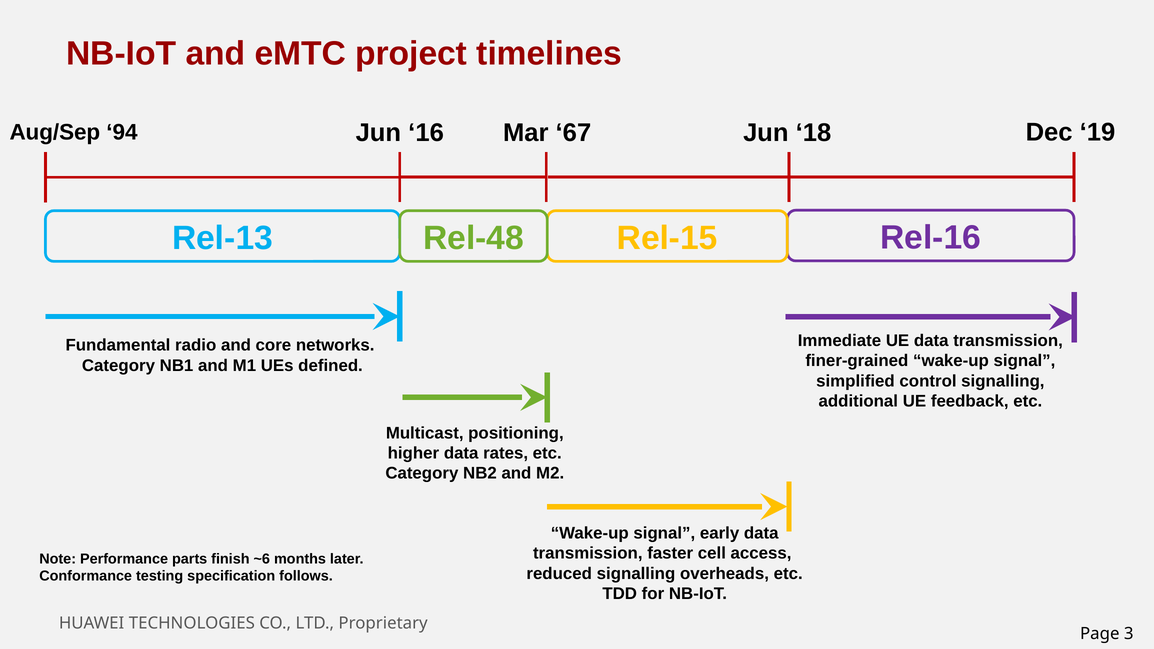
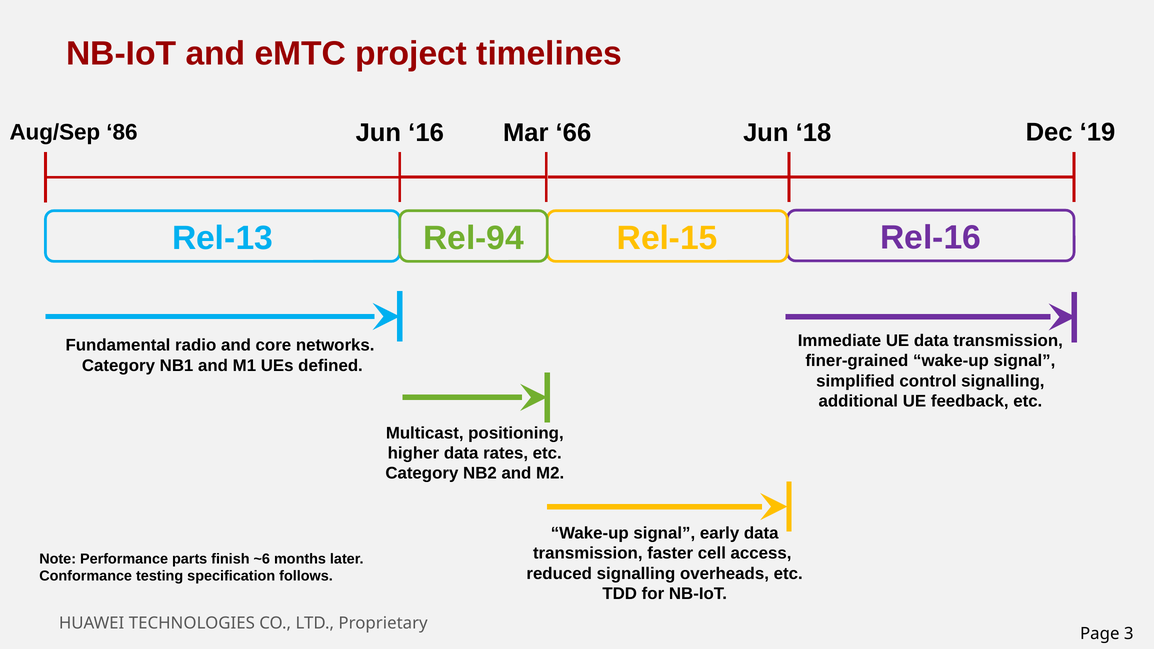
94: 94 -> 86
67: 67 -> 66
Rel-48: Rel-48 -> Rel-94
